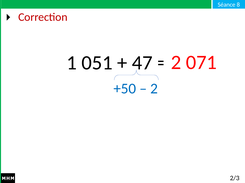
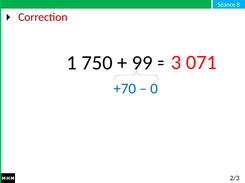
051: 051 -> 750
47: 47 -> 99
2 at (176, 63): 2 -> 3
+50: +50 -> +70
2 at (154, 89): 2 -> 0
